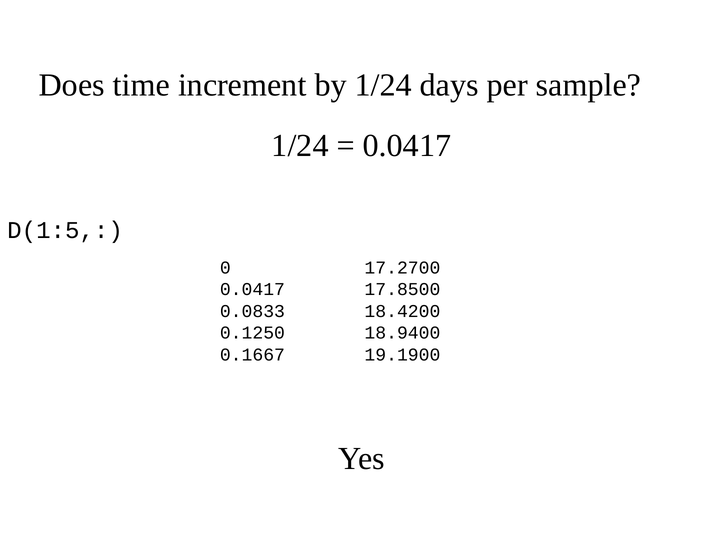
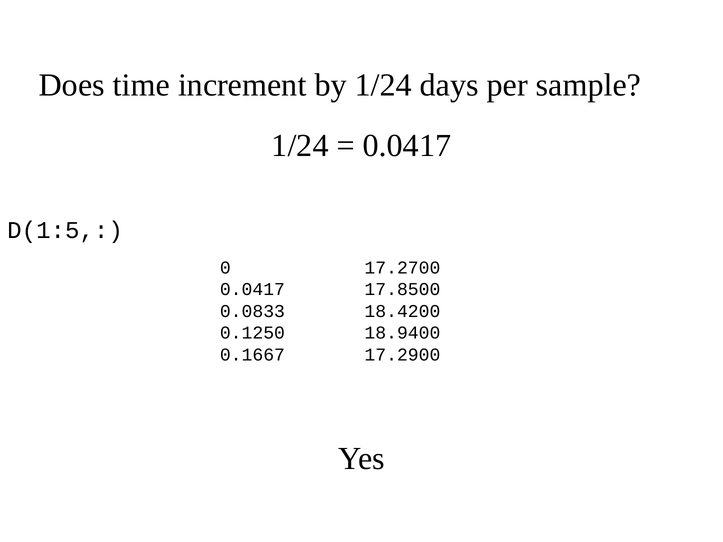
19.1900: 19.1900 -> 17.2900
